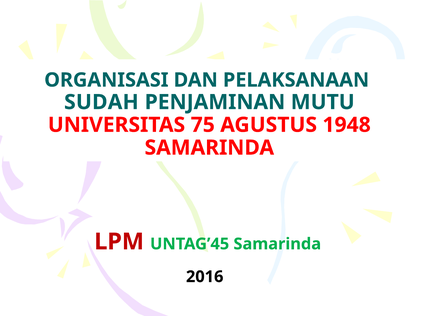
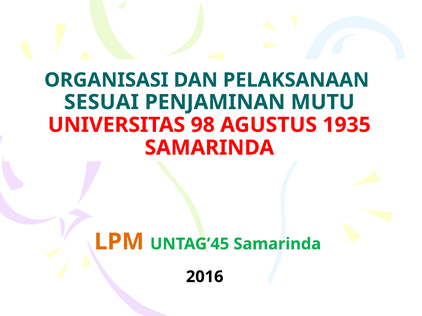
SUDAH: SUDAH -> SESUAI
75: 75 -> 98
1948: 1948 -> 1935
LPM colour: red -> orange
